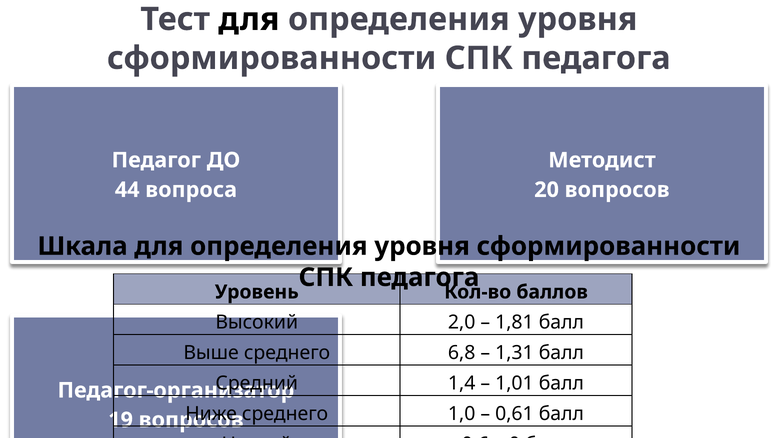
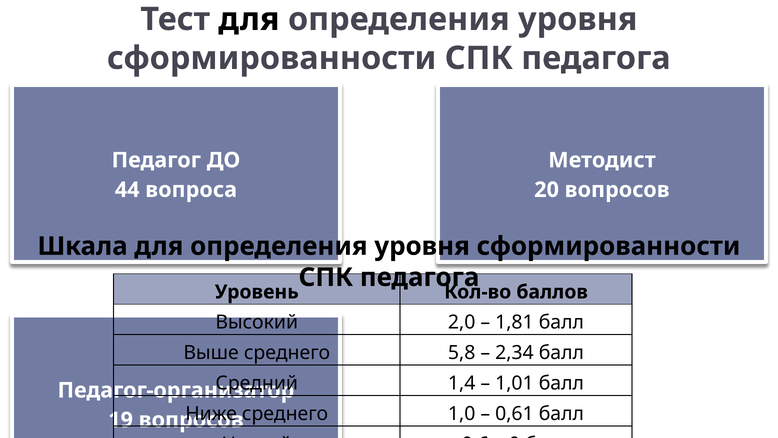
6,8: 6,8 -> 5,8
1,31: 1,31 -> 2,34
